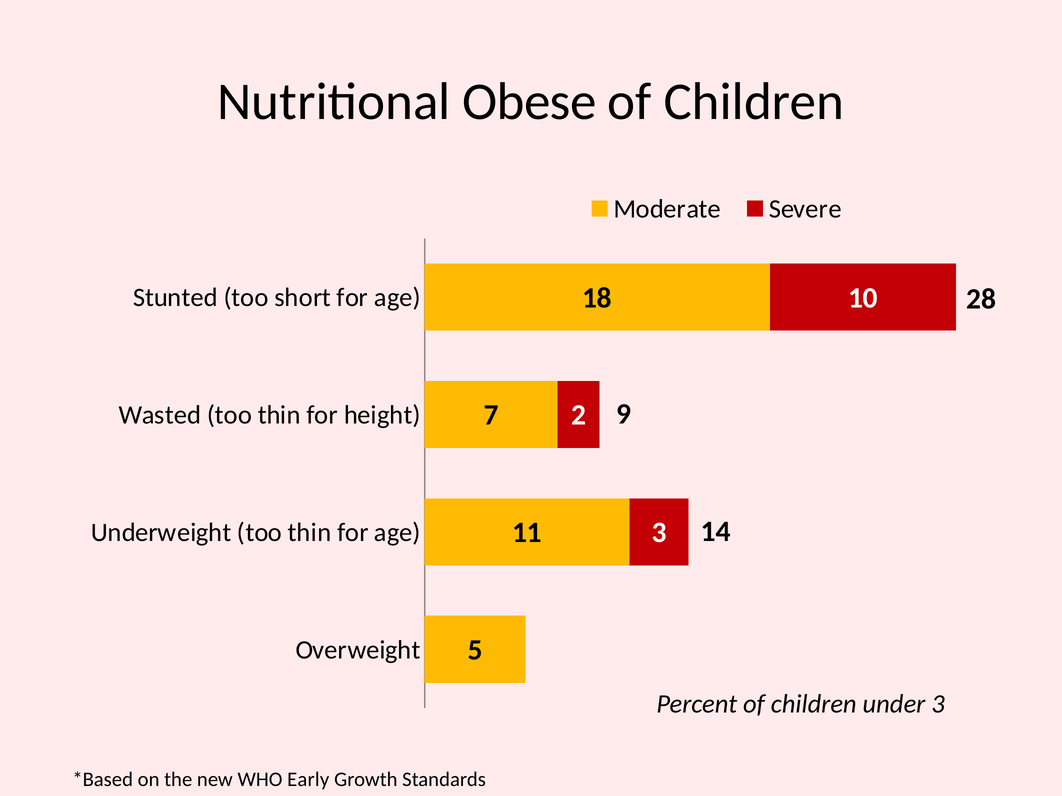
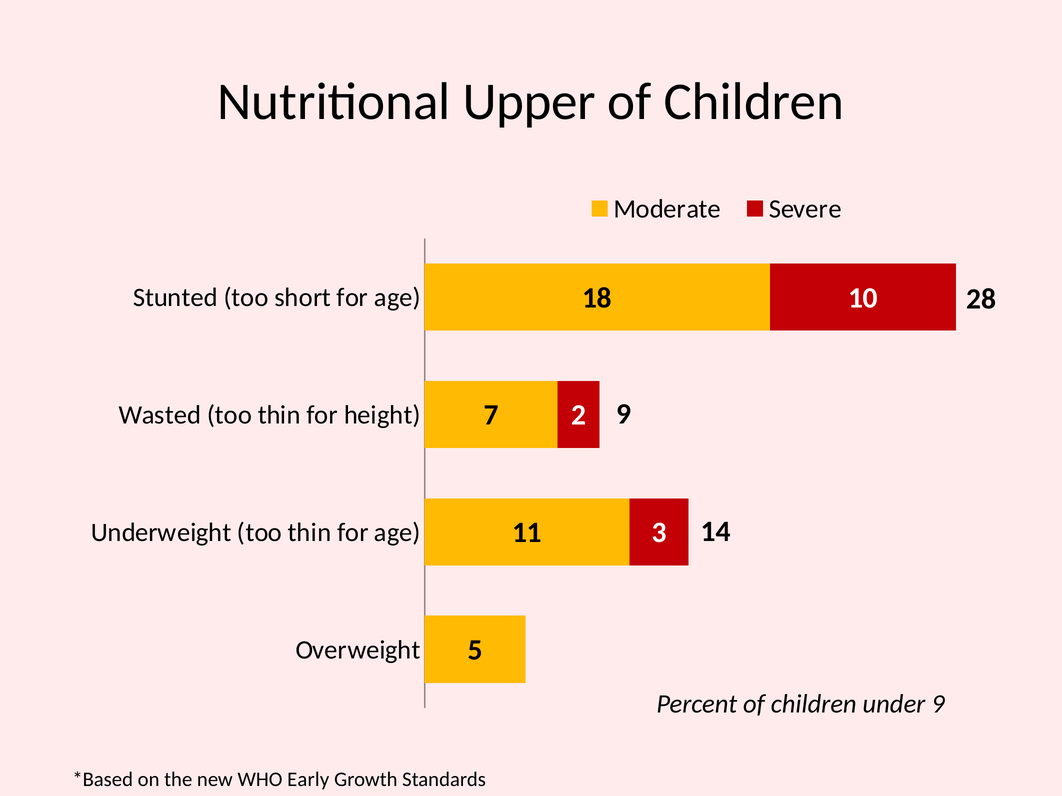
Obese: Obese -> Upper
under 3: 3 -> 9
